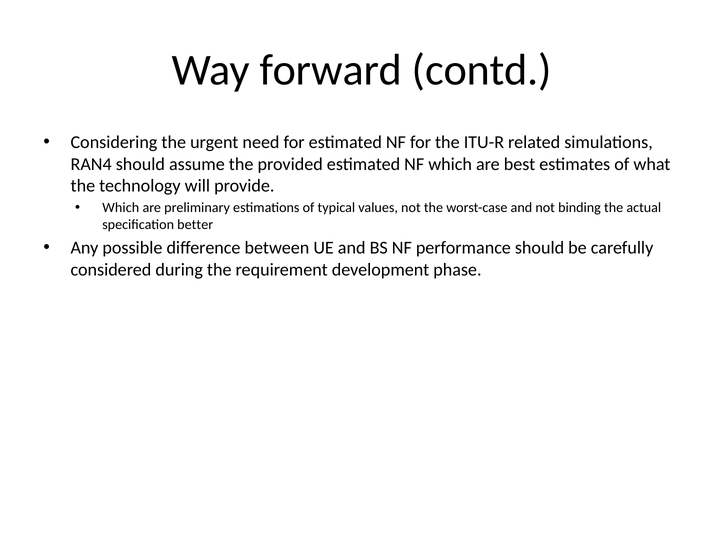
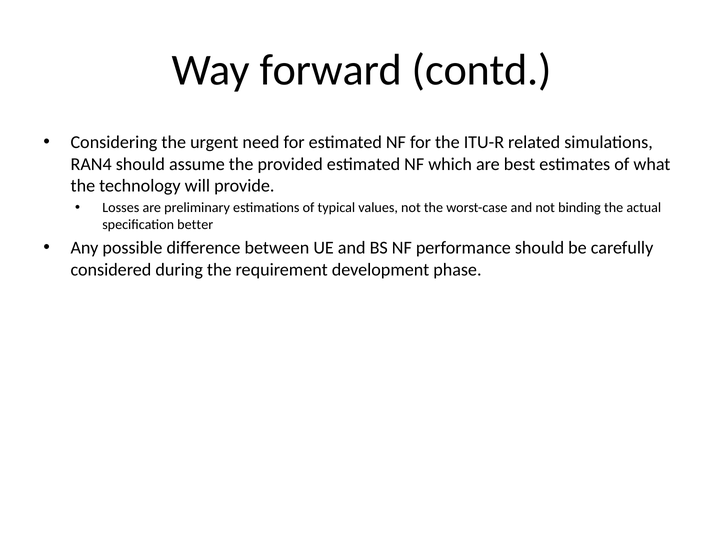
Which at (121, 208): Which -> Losses
